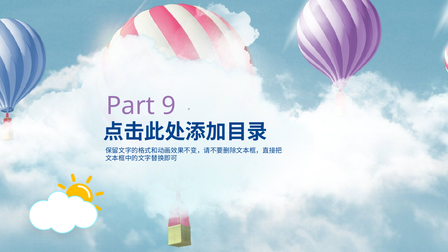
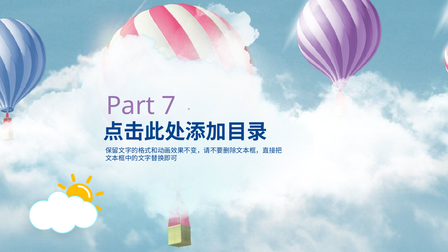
9: 9 -> 7
